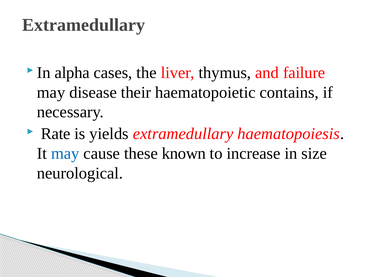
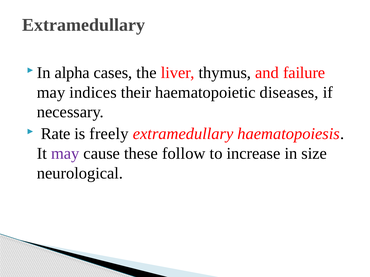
disease: disease -> indices
contains: contains -> diseases
yields: yields -> freely
may at (65, 154) colour: blue -> purple
known: known -> follow
